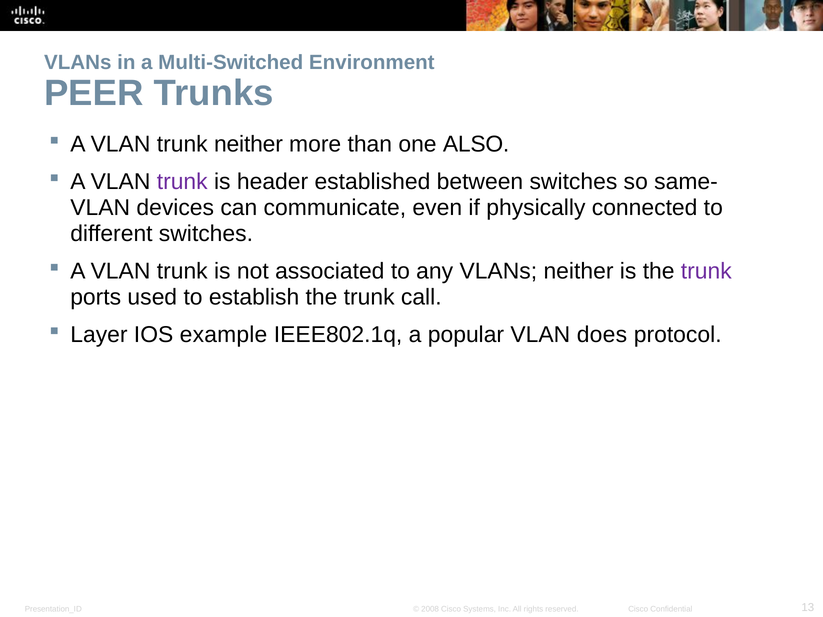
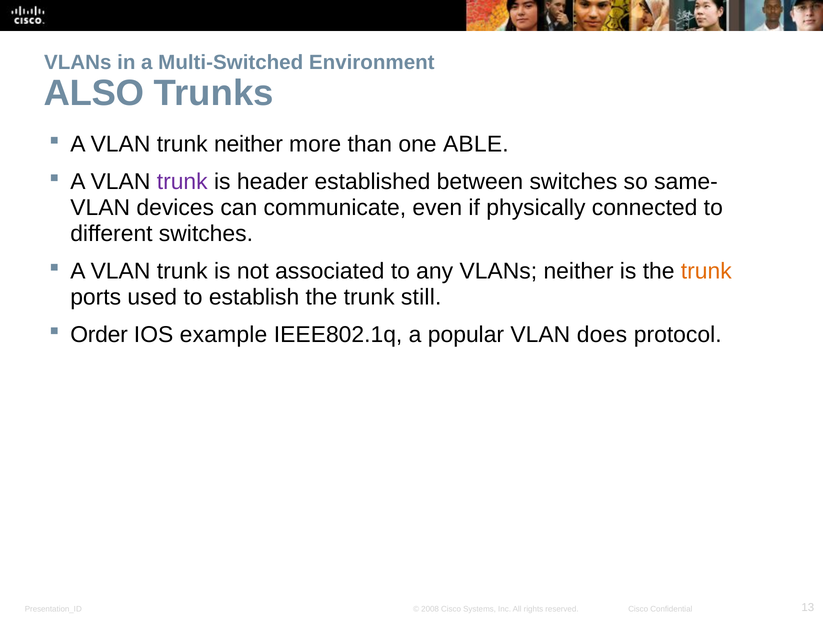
PEER: PEER -> ALSO
ALSO: ALSO -> ABLE
trunk at (706, 271) colour: purple -> orange
call: call -> still
Layer: Layer -> Order
